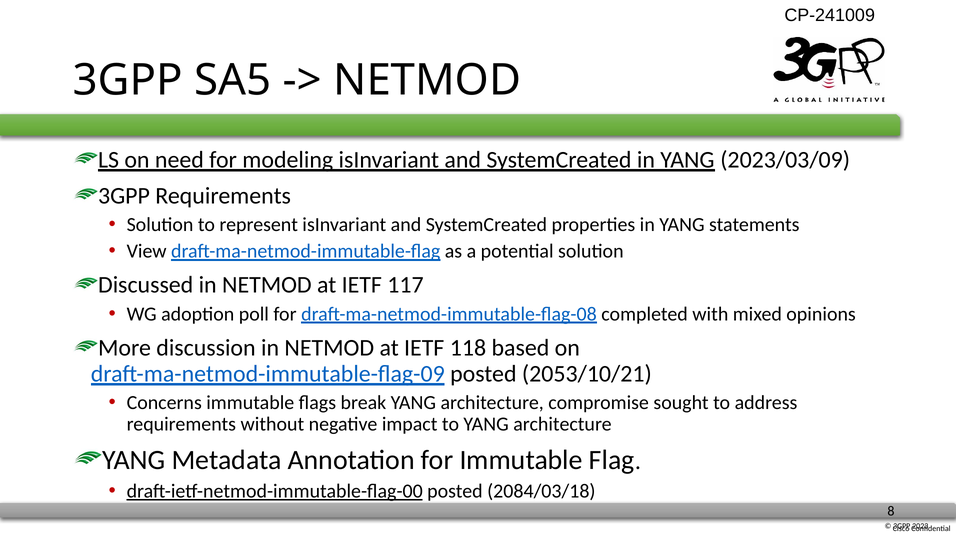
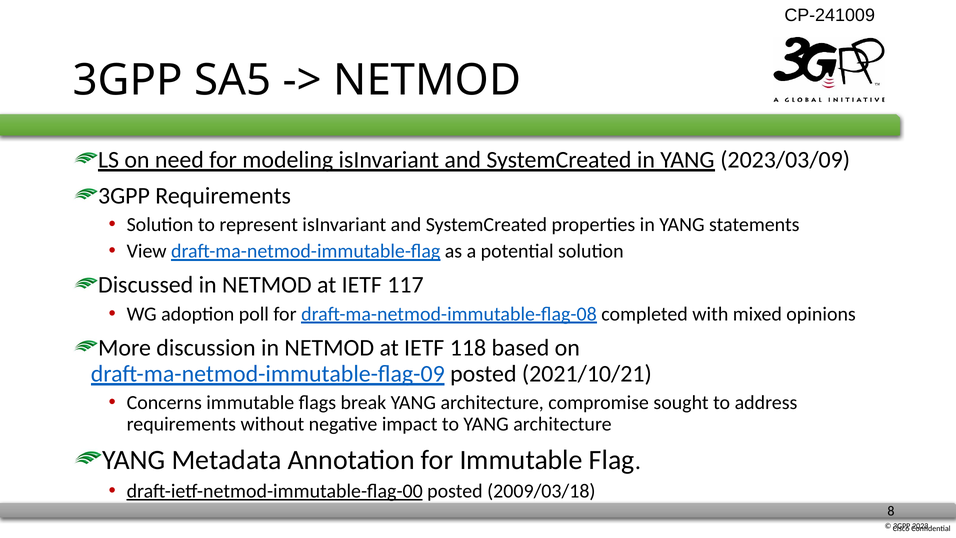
2053/10/21: 2053/10/21 -> 2021/10/21
2084/03/18: 2084/03/18 -> 2009/03/18
